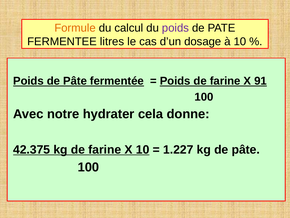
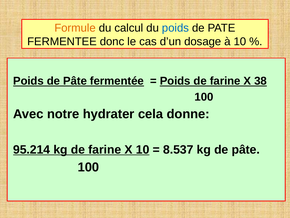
poids at (175, 28) colour: purple -> blue
litres: litres -> donc
91: 91 -> 38
42.375: 42.375 -> 95.214
1.227: 1.227 -> 8.537
